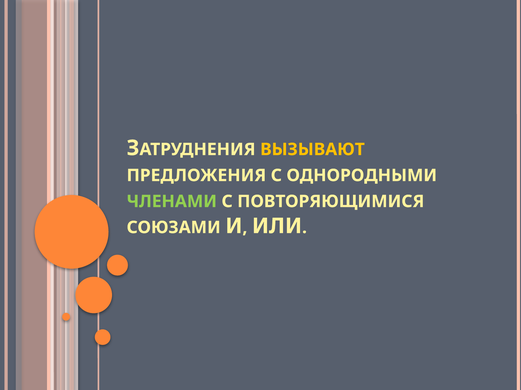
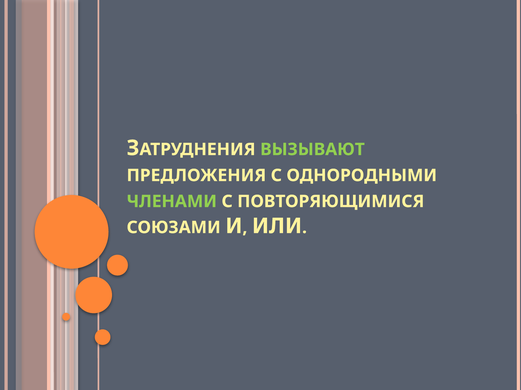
ВЫЗЫВАЮТ colour: yellow -> light green
